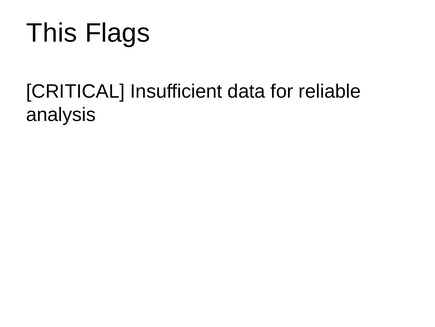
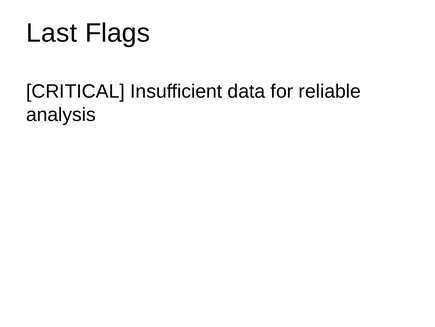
This: This -> Last
